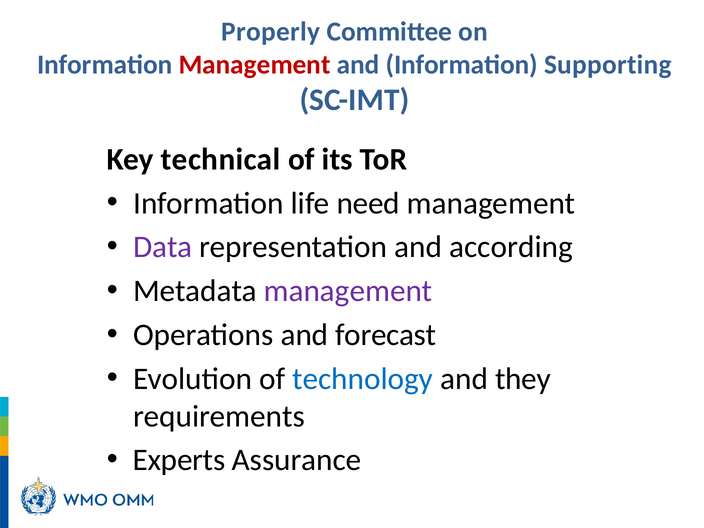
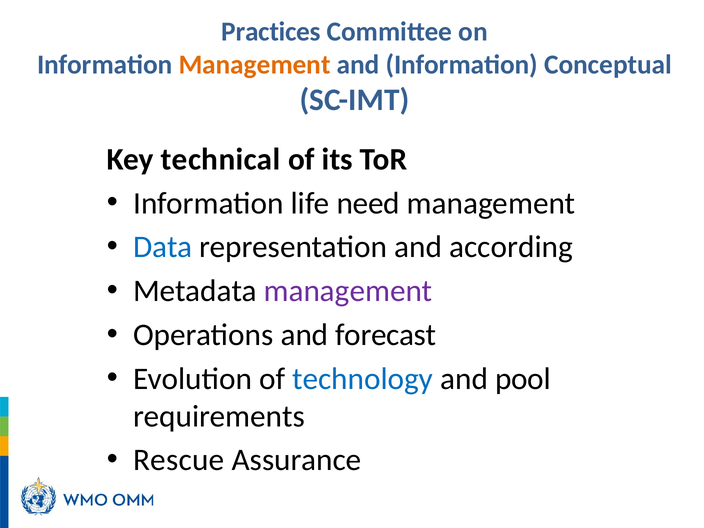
Properly: Properly -> Practices
Management at (255, 65) colour: red -> orange
Supporting: Supporting -> Conceptual
Data colour: purple -> blue
they: they -> pool
Experts: Experts -> Rescue
